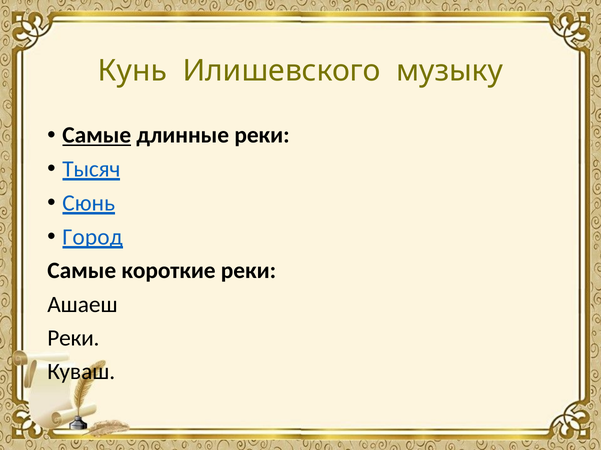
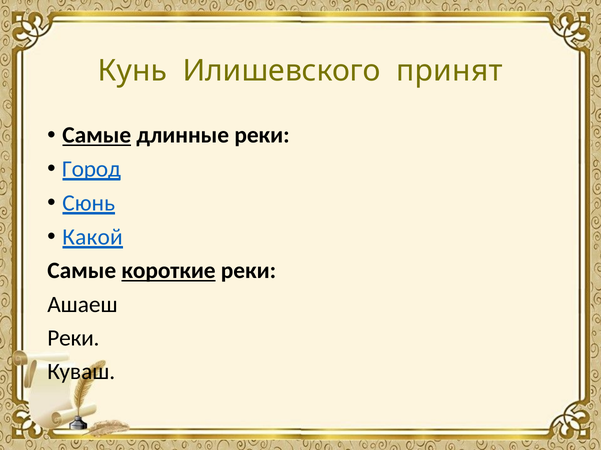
музыку: музыку -> принят
Тысяч: Тысяч -> Город
Город: Город -> Какой
короткие underline: none -> present
